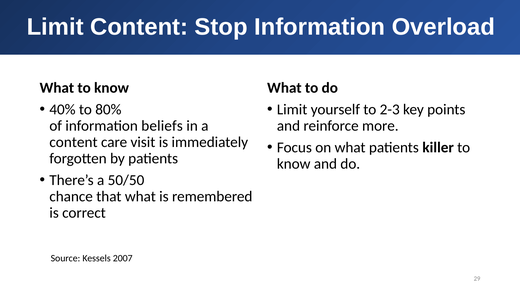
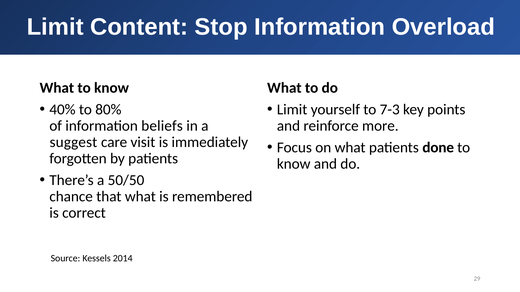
2-3: 2-3 -> 7-3
content at (73, 142): content -> suggest
killer: killer -> done
2007: 2007 -> 2014
